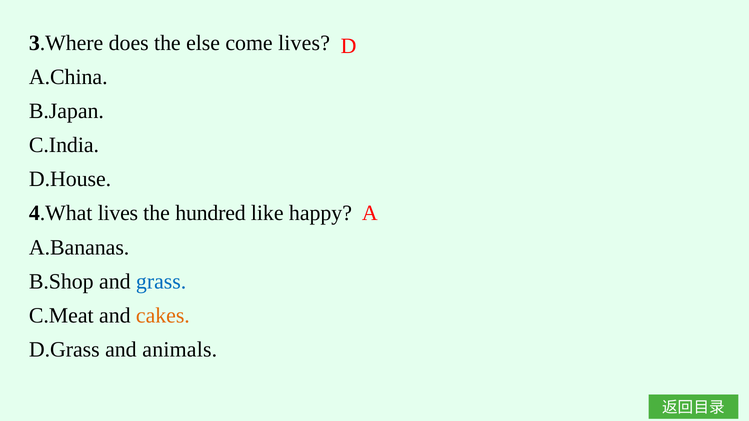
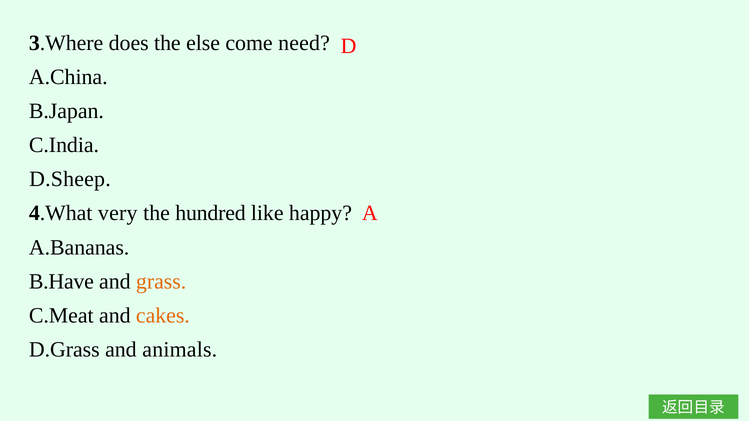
come lives: lives -> need
D.House: D.House -> D.Sheep
4.What lives: lives -> very
B.Shop: B.Shop -> B.Have
grass colour: blue -> orange
